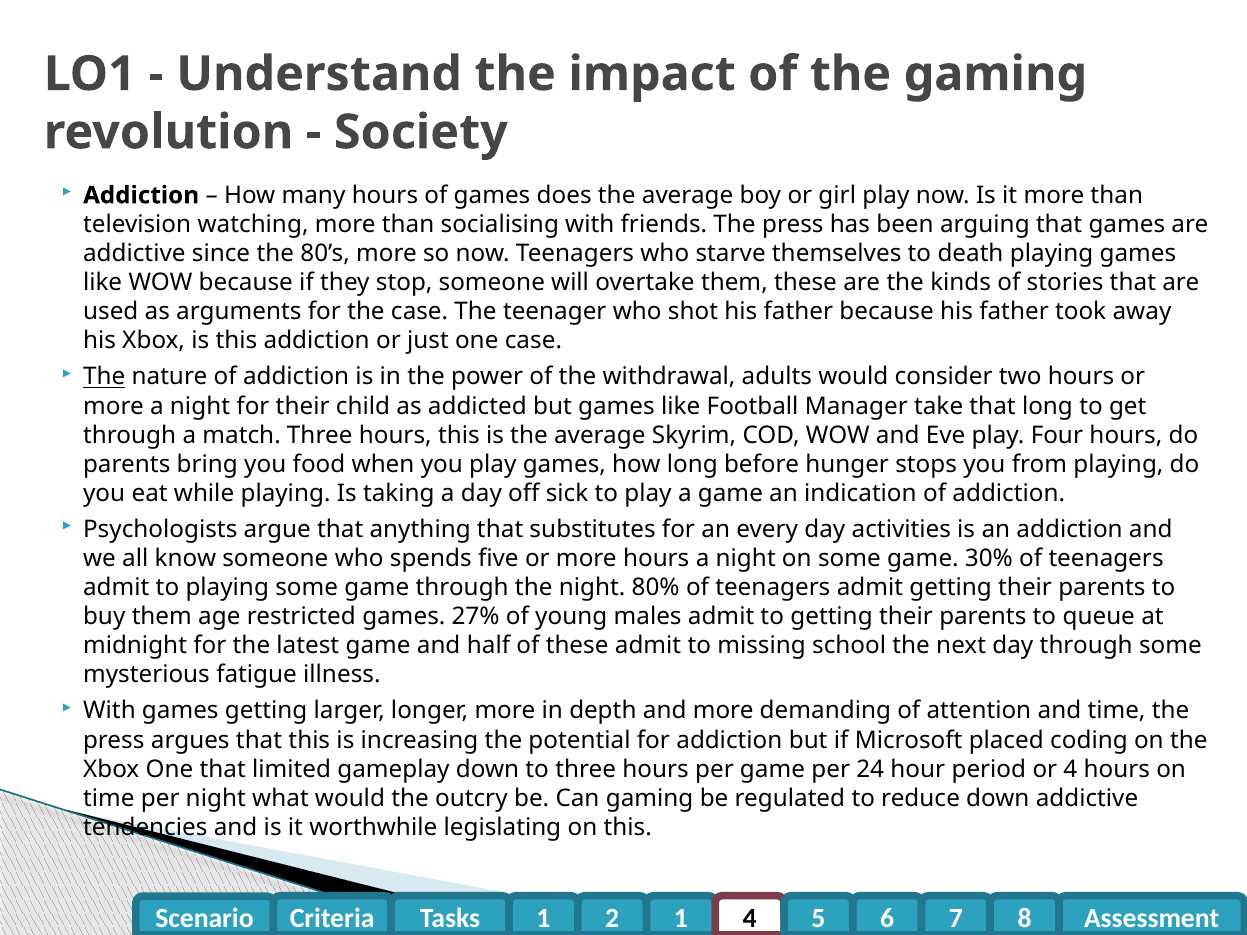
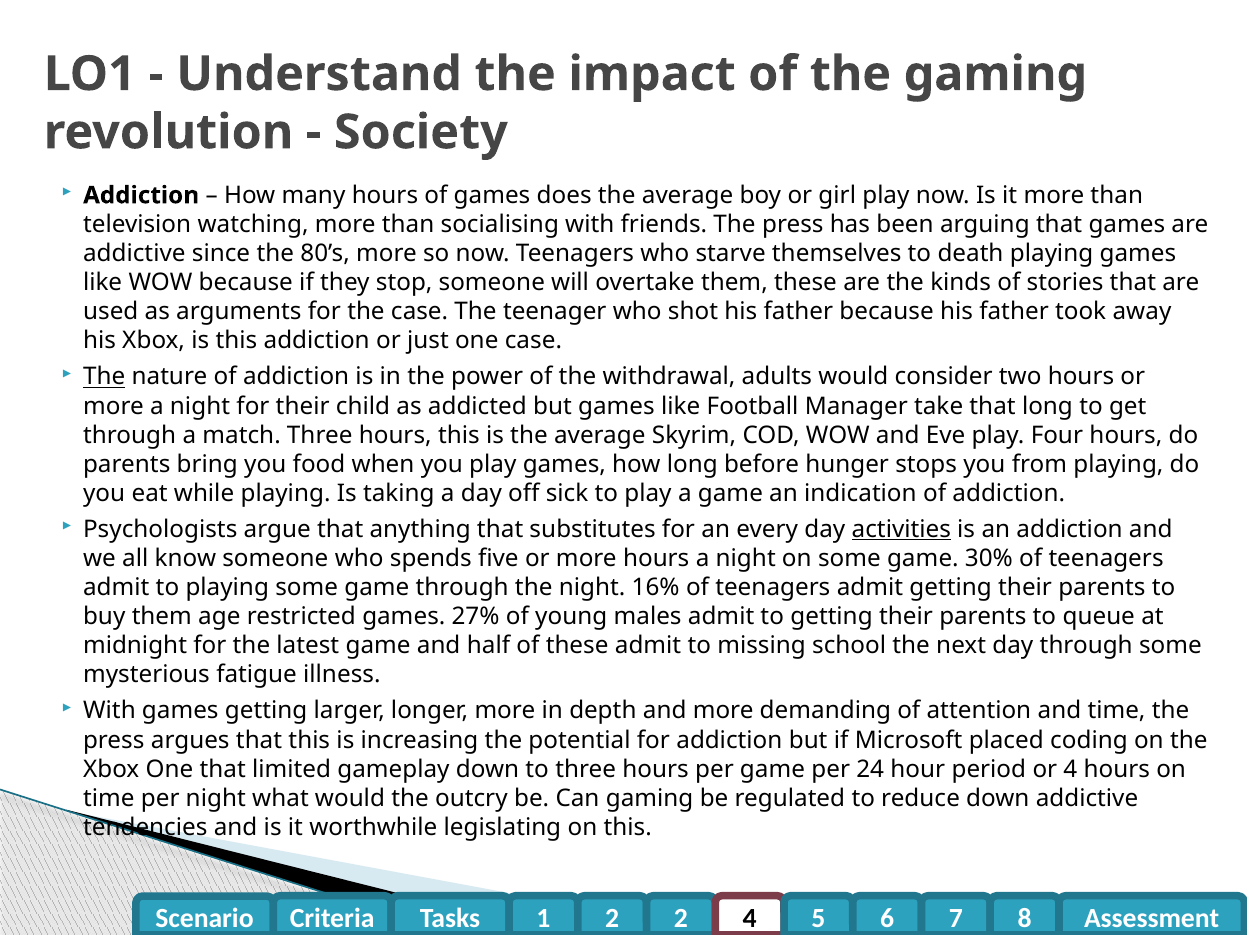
activities underline: none -> present
80%: 80% -> 16%
2 1: 1 -> 2
